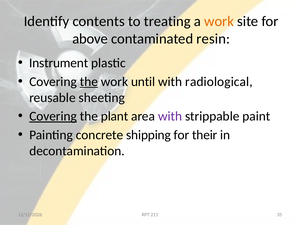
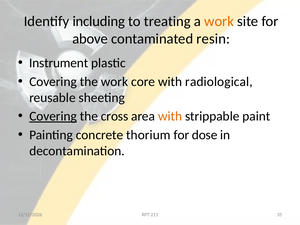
contents: contents -> including
the at (89, 82) underline: present -> none
until: until -> core
plant: plant -> cross
with at (170, 116) colour: purple -> orange
shipping: shipping -> thorium
their: their -> dose
